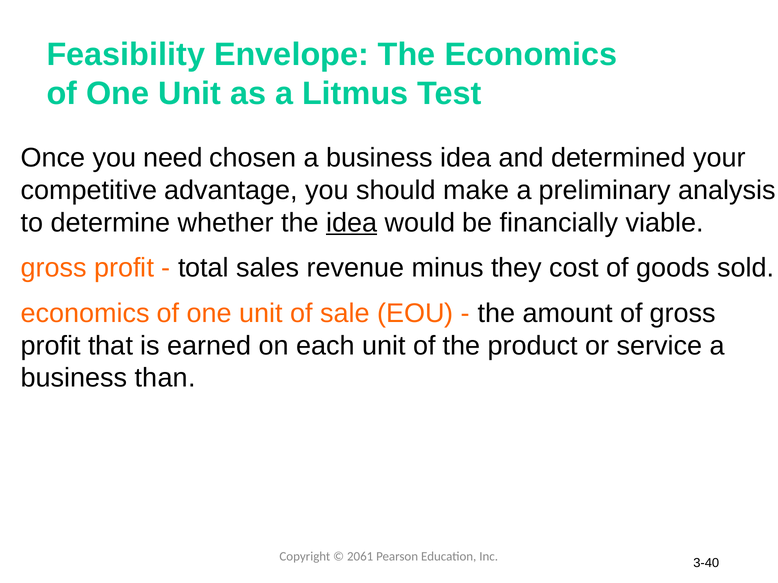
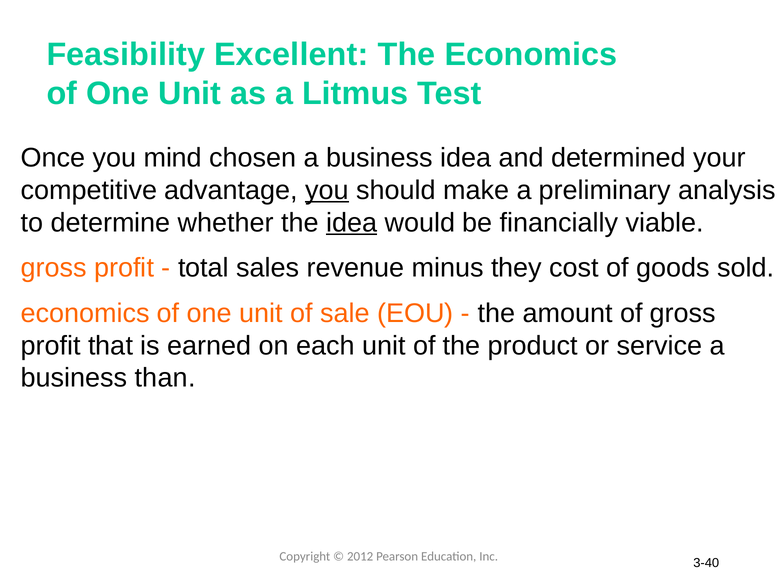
Envelope: Envelope -> Excellent
need: need -> mind
you at (327, 190) underline: none -> present
2061: 2061 -> 2012
